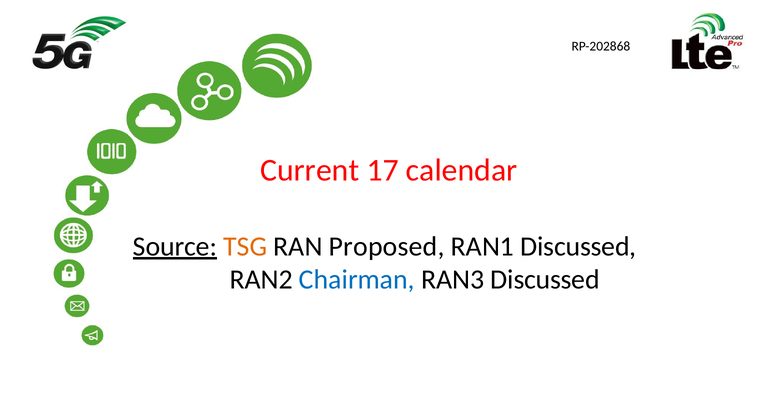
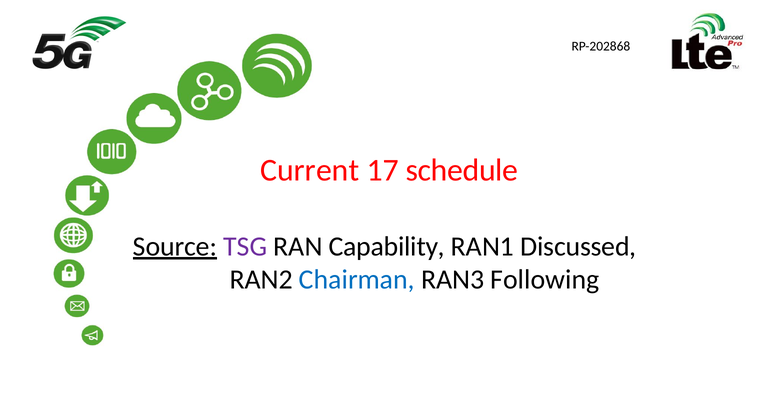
calendar: calendar -> schedule
TSG colour: orange -> purple
Proposed: Proposed -> Capability
RAN3 Discussed: Discussed -> Following
